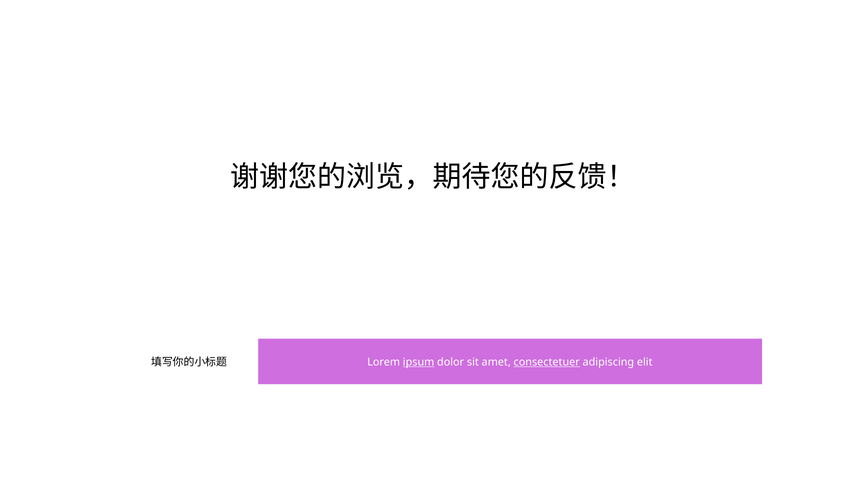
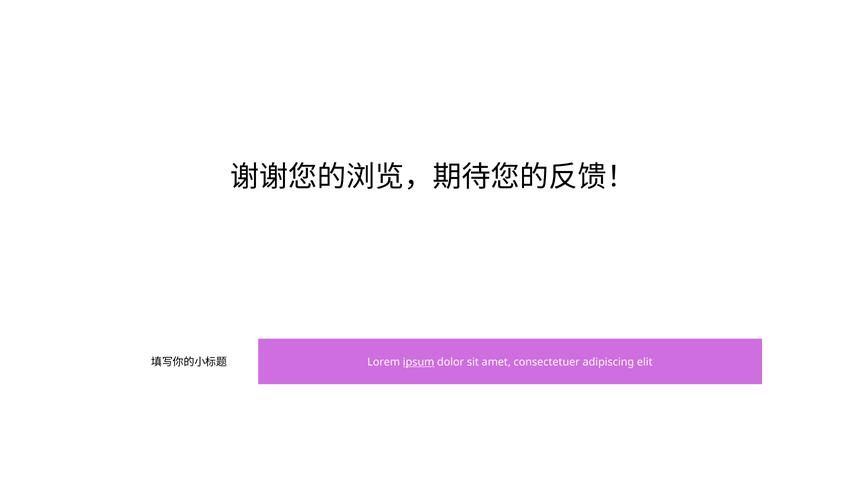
consectetuer underline: present -> none
